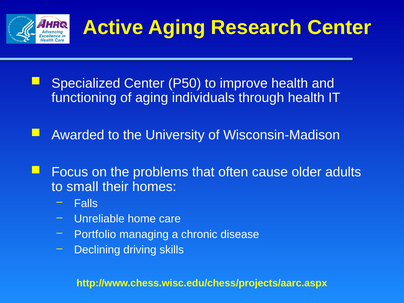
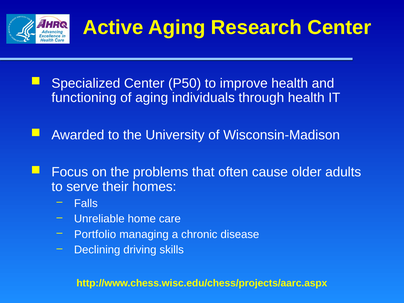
small: small -> serve
